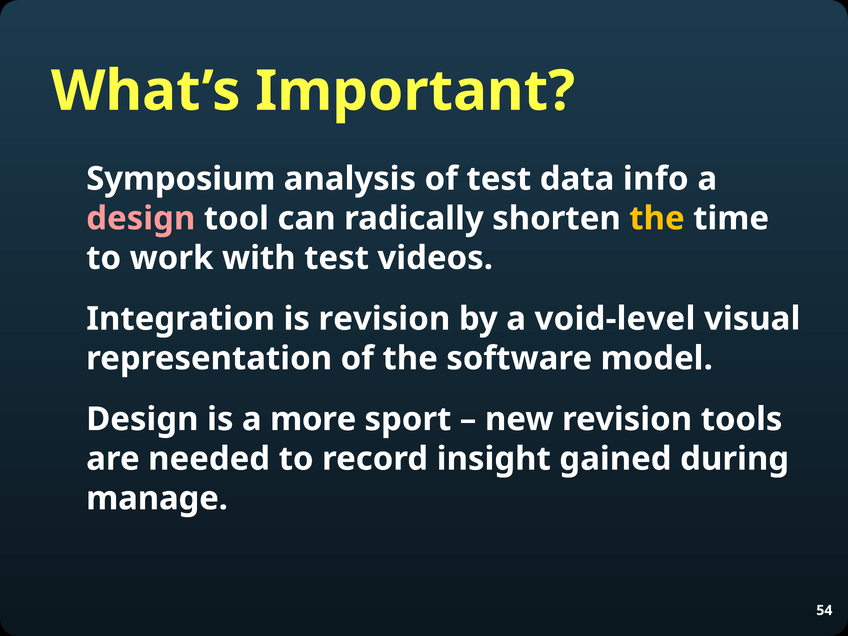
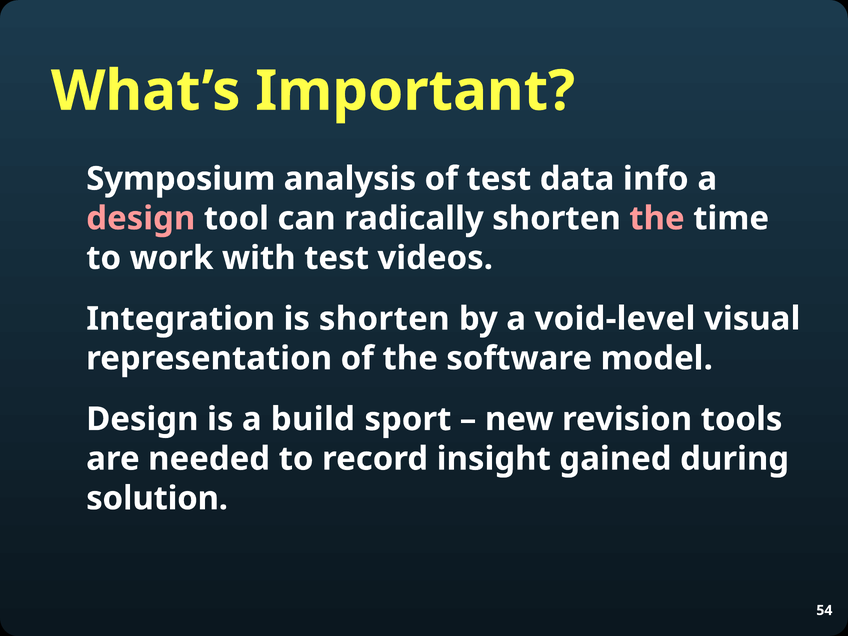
the at (657, 218) colour: yellow -> pink
is revision: revision -> shorten
more: more -> build
manage: manage -> solution
